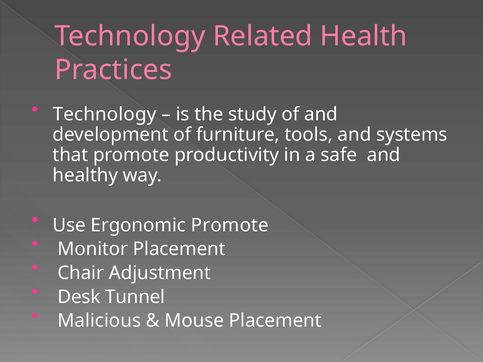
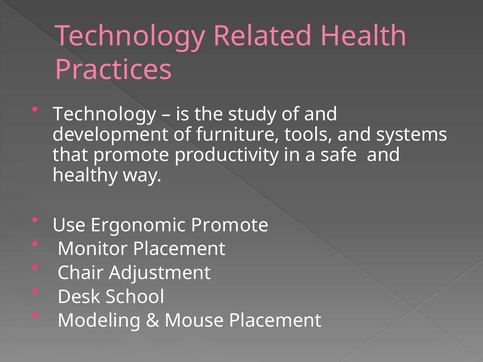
Tunnel: Tunnel -> School
Malicious: Malicious -> Modeling
